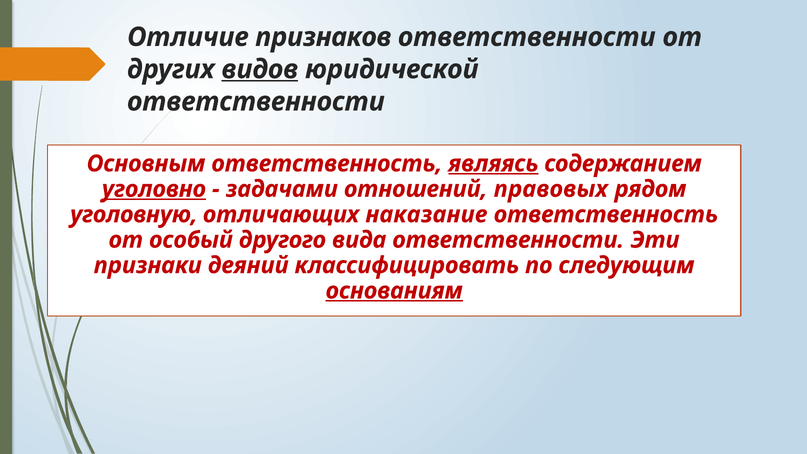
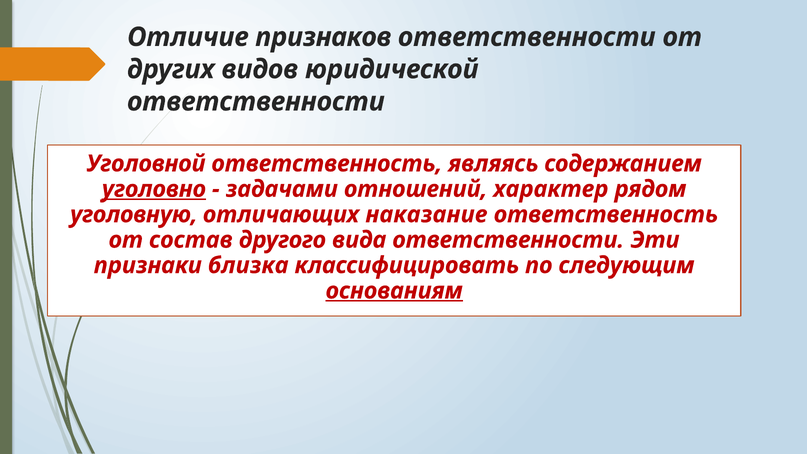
видов underline: present -> none
Основным: Основным -> Уголовной
являясь underline: present -> none
правовых: правовых -> характер
особый: особый -> состав
деяний: деяний -> близка
